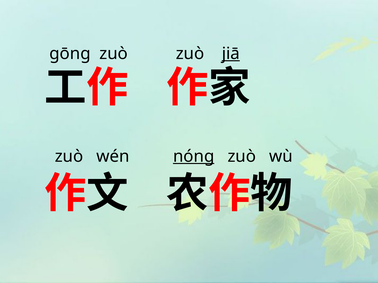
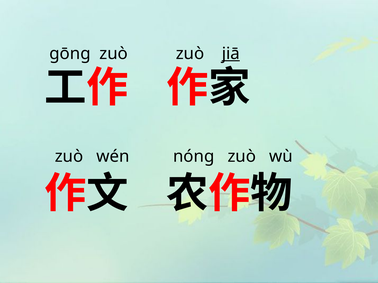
nóng underline: present -> none
